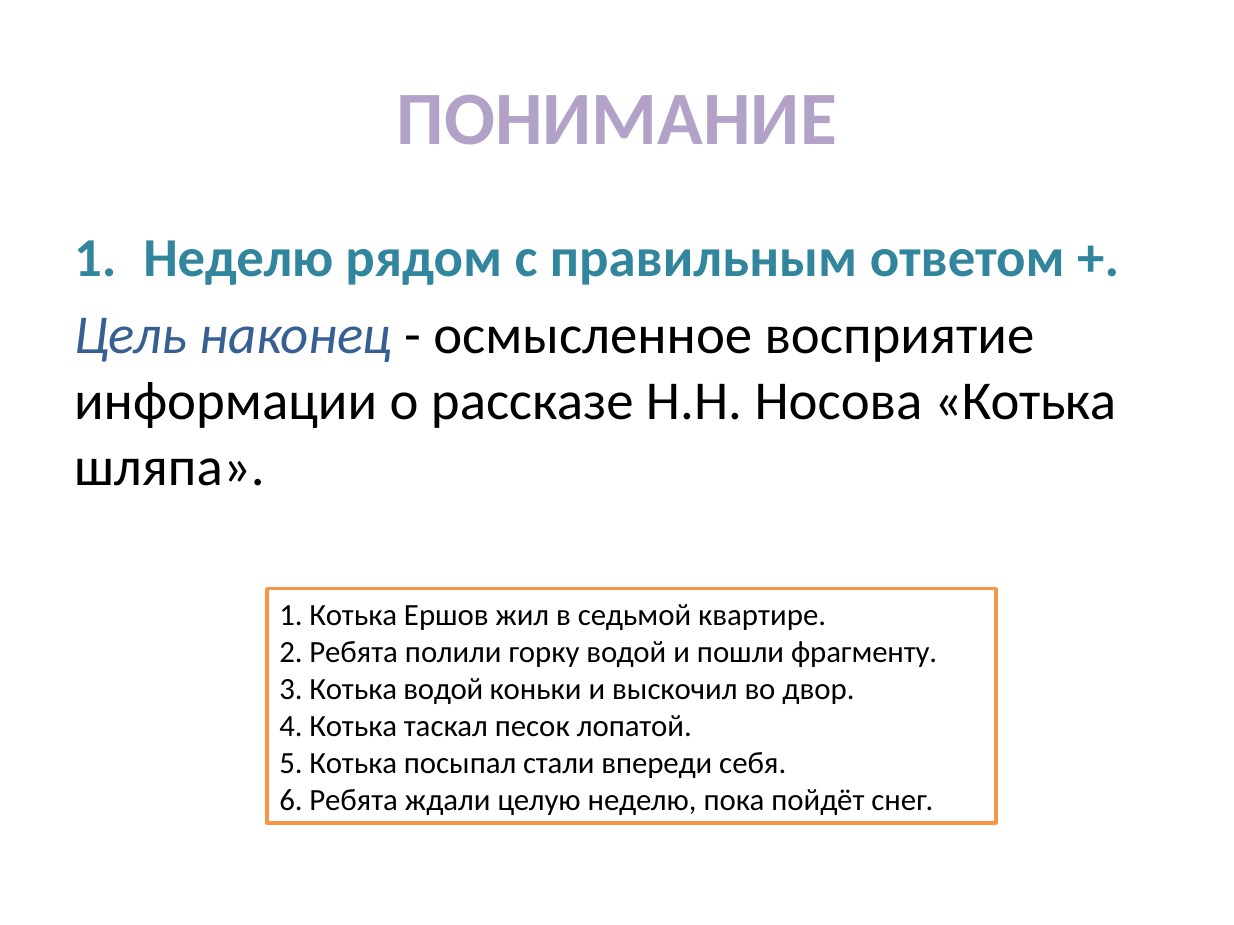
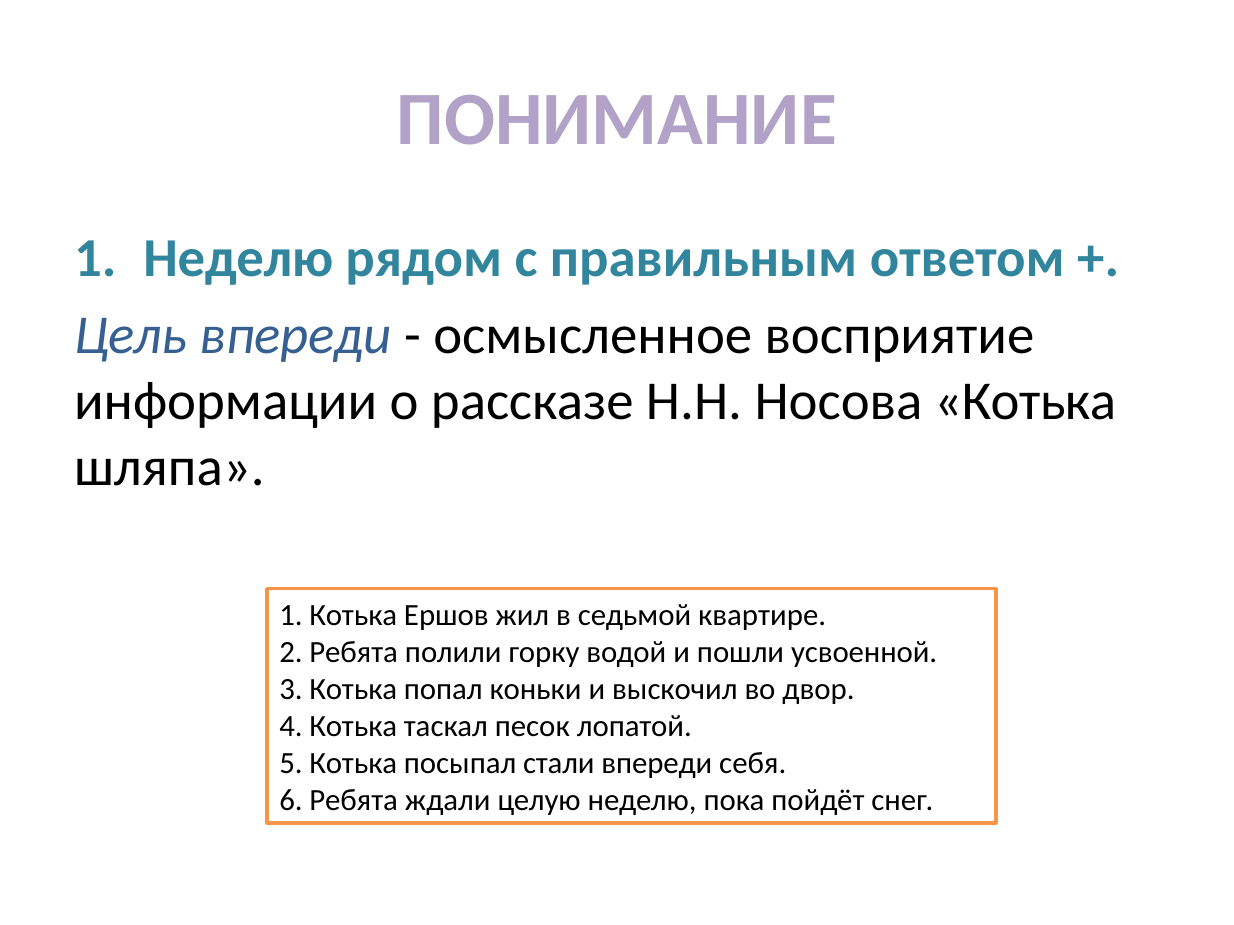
Цель наконец: наконец -> впереди
фрагменту: фрагменту -> усвоенной
Котька водой: водой -> попал
